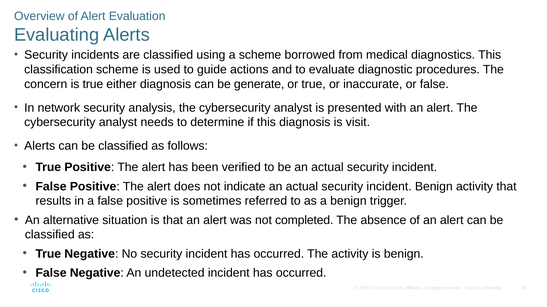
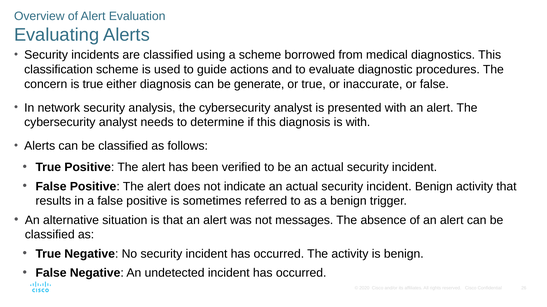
is visit: visit -> with
completed: completed -> messages
